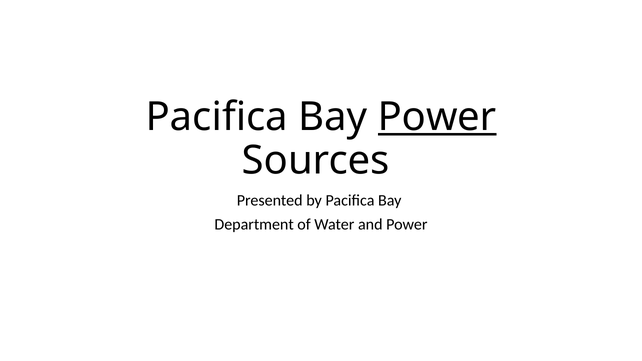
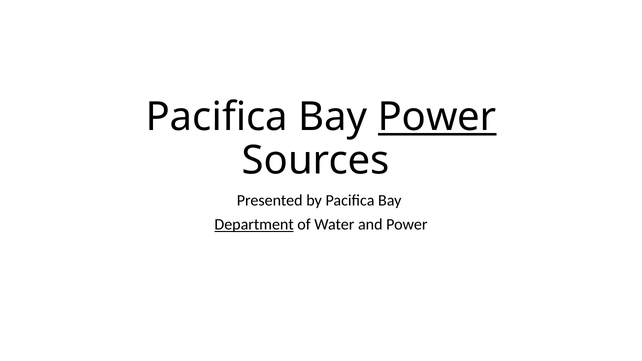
Department underline: none -> present
